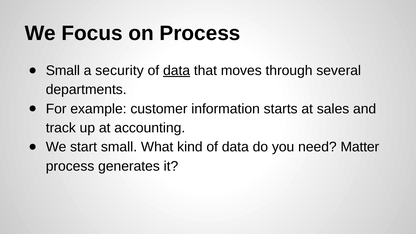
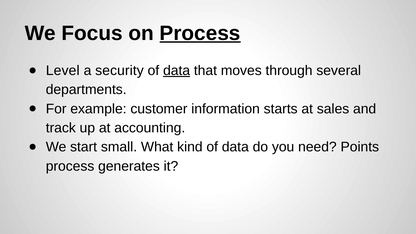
Process at (200, 33) underline: none -> present
Small at (63, 71): Small -> Level
Matter: Matter -> Points
